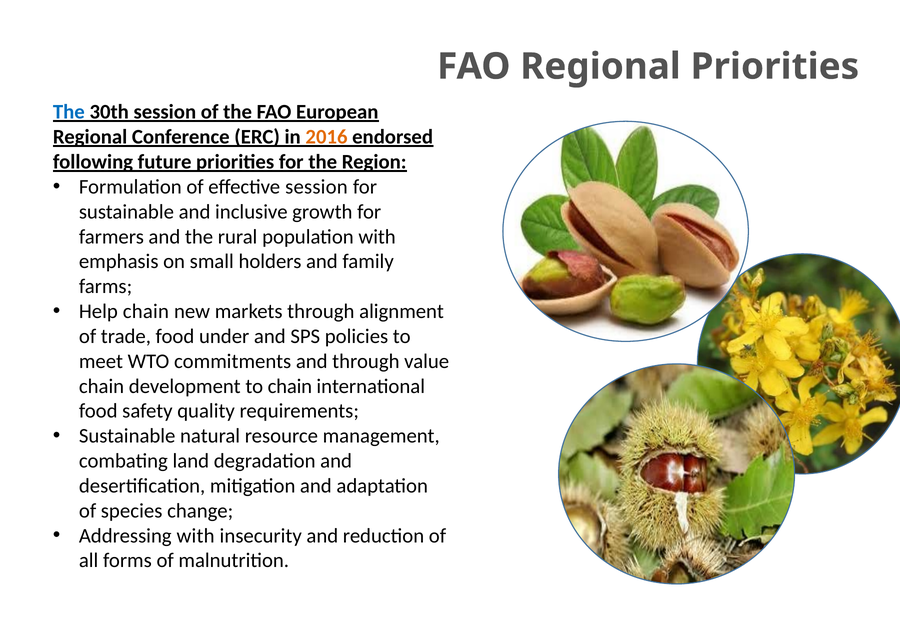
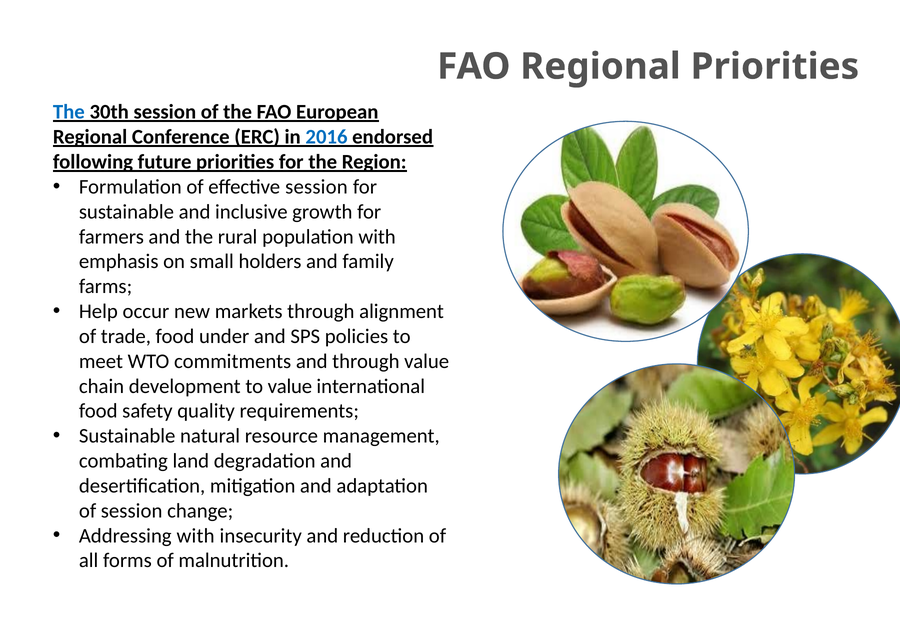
2016 colour: orange -> blue
Help chain: chain -> occur
to chain: chain -> value
of species: species -> session
